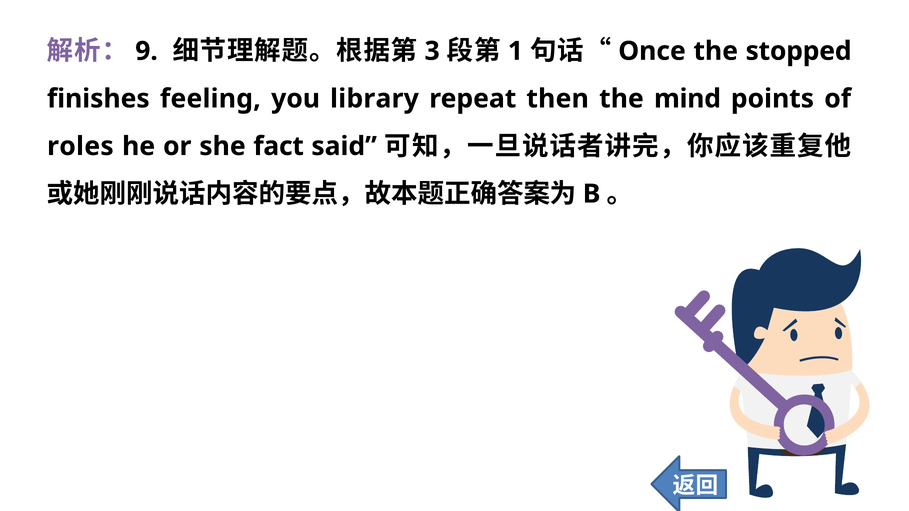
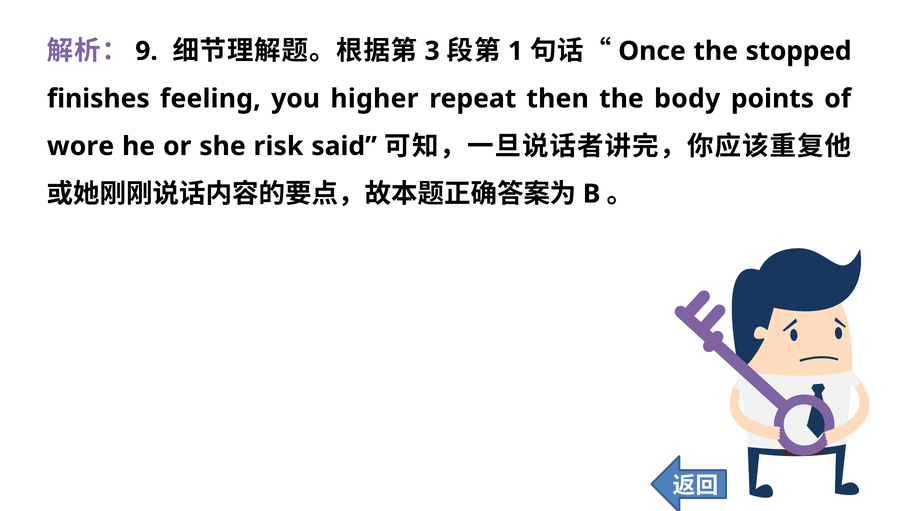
library: library -> higher
mind: mind -> body
roles: roles -> wore
fact: fact -> risk
